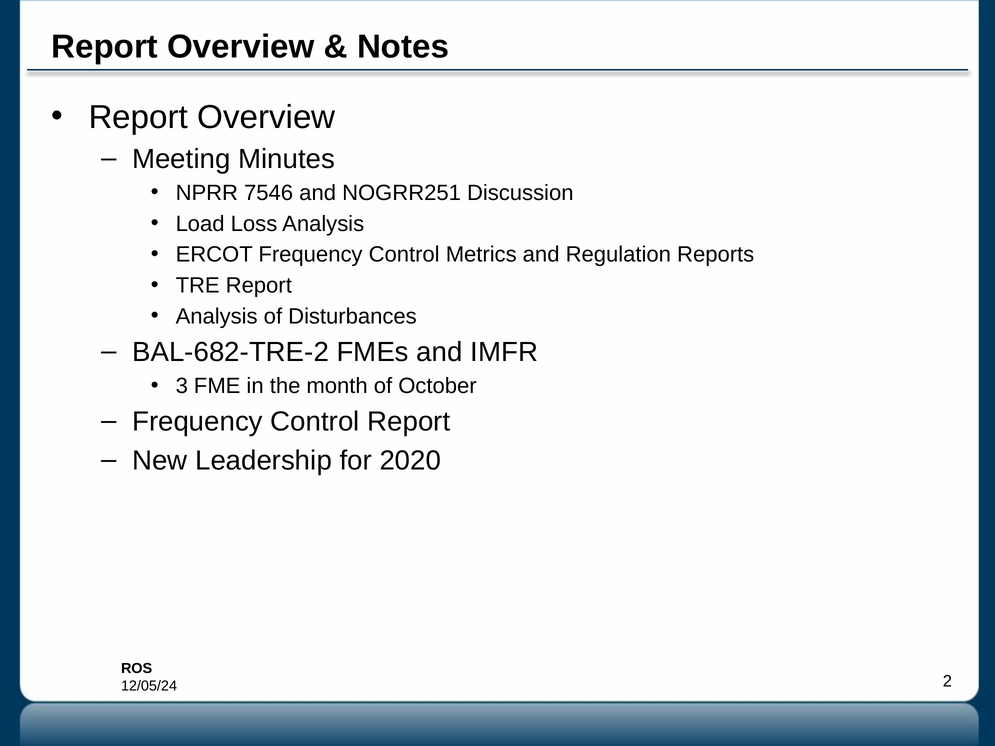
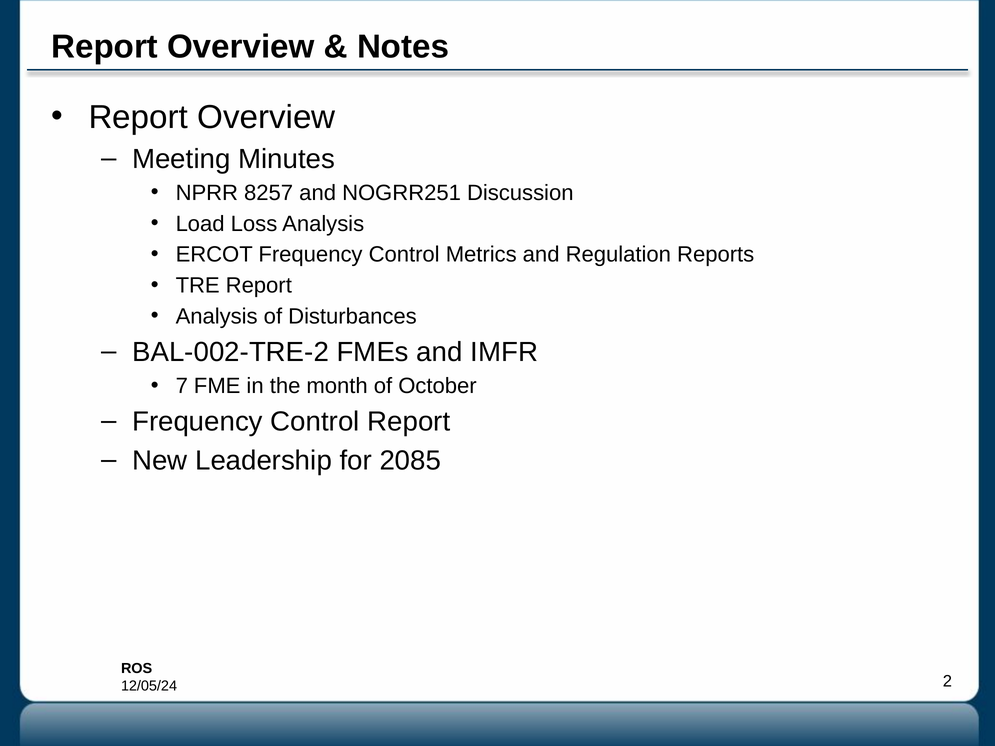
7546: 7546 -> 8257
BAL-682-TRE-2: BAL-682-TRE-2 -> BAL-002-TRE-2
3: 3 -> 7
2020: 2020 -> 2085
